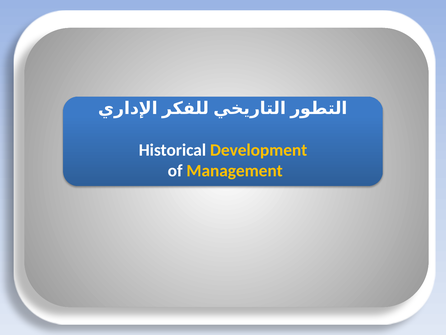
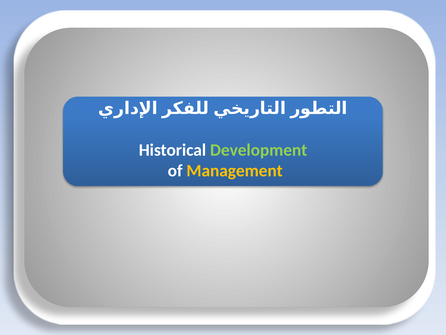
Development colour: yellow -> light green
